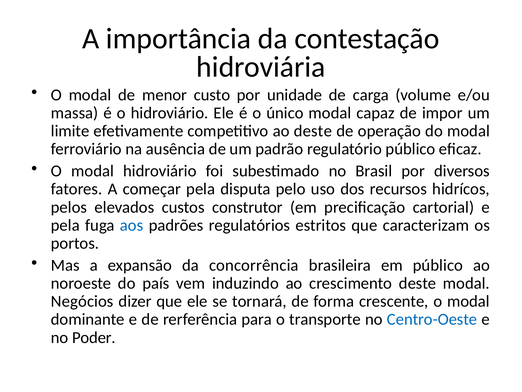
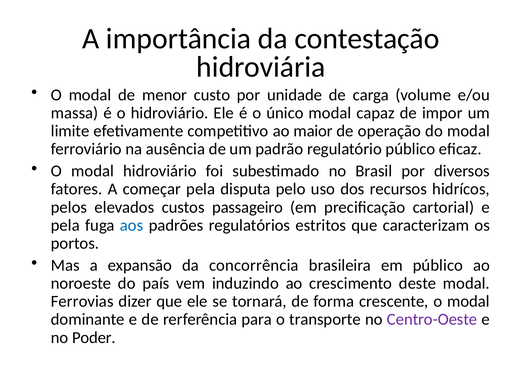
ao deste: deste -> maior
construtor: construtor -> passageiro
Negócios: Negócios -> Ferrovias
Centro-Oeste colour: blue -> purple
